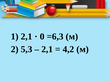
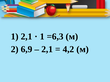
0 at (42, 37): 0 -> 1
5,3: 5,3 -> 6,9
